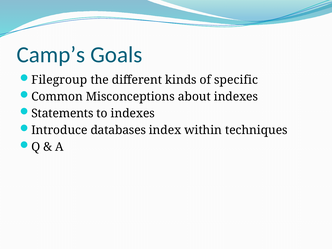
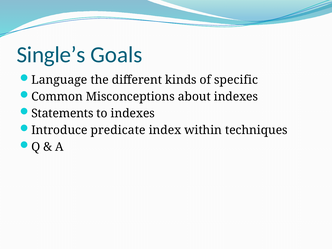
Camp’s: Camp’s -> Single’s
Filegroup: Filegroup -> Language
databases: databases -> predicate
